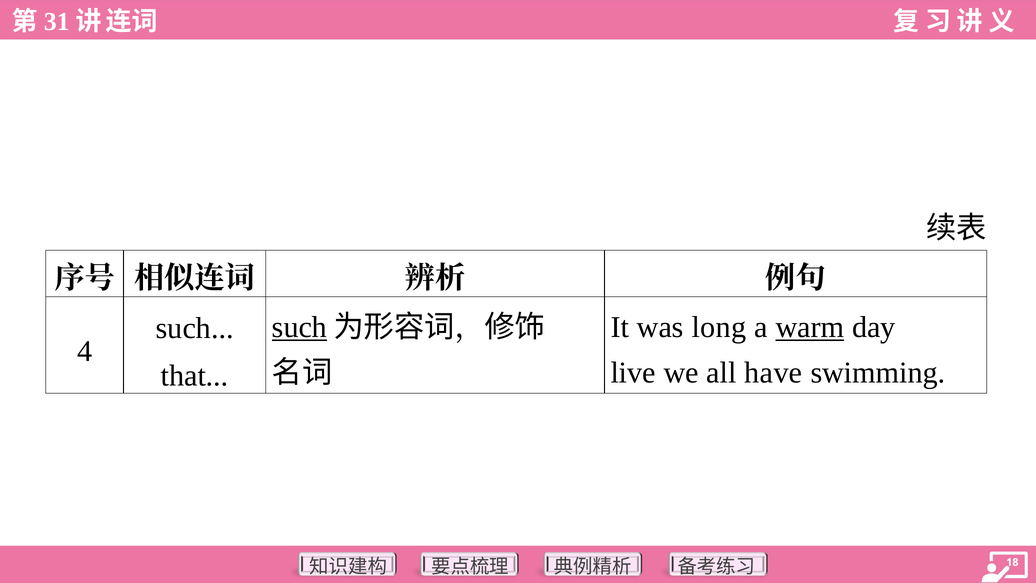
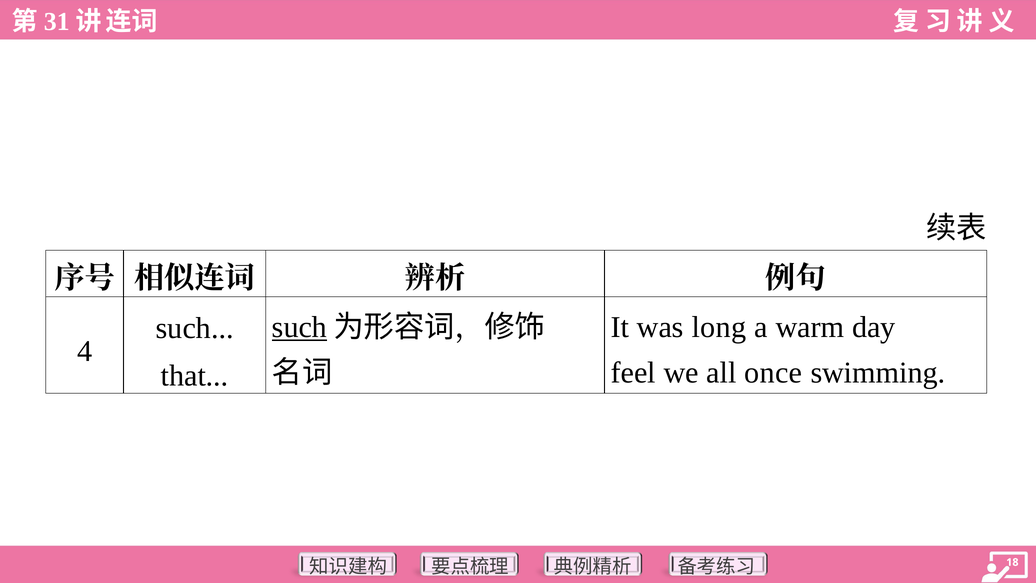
warm underline: present -> none
live: live -> feel
have: have -> once
